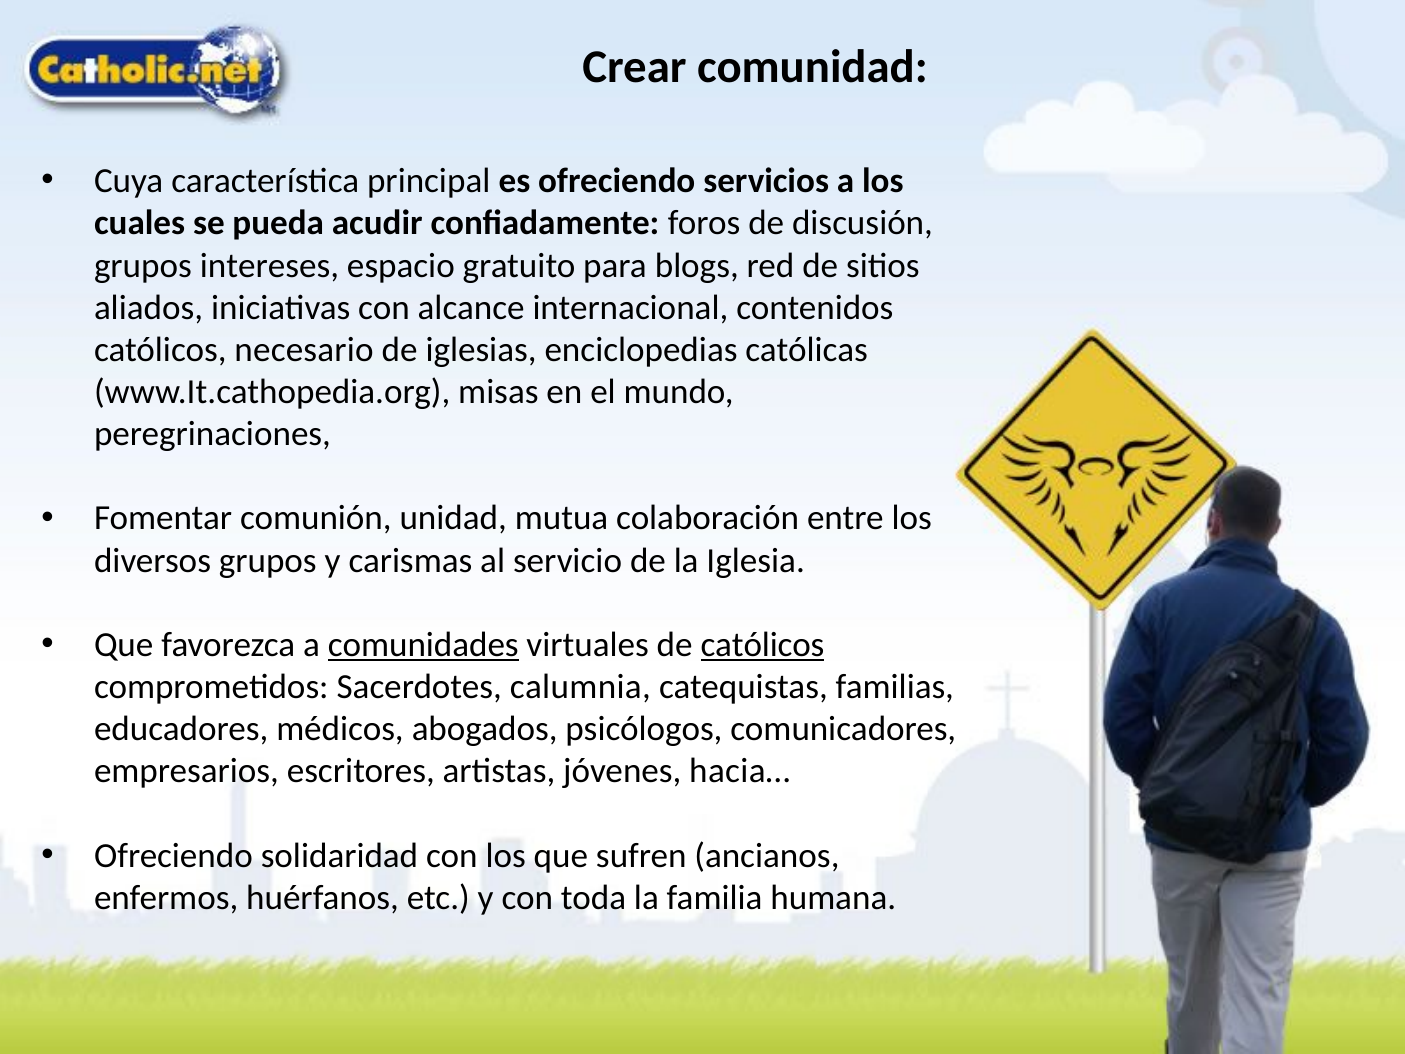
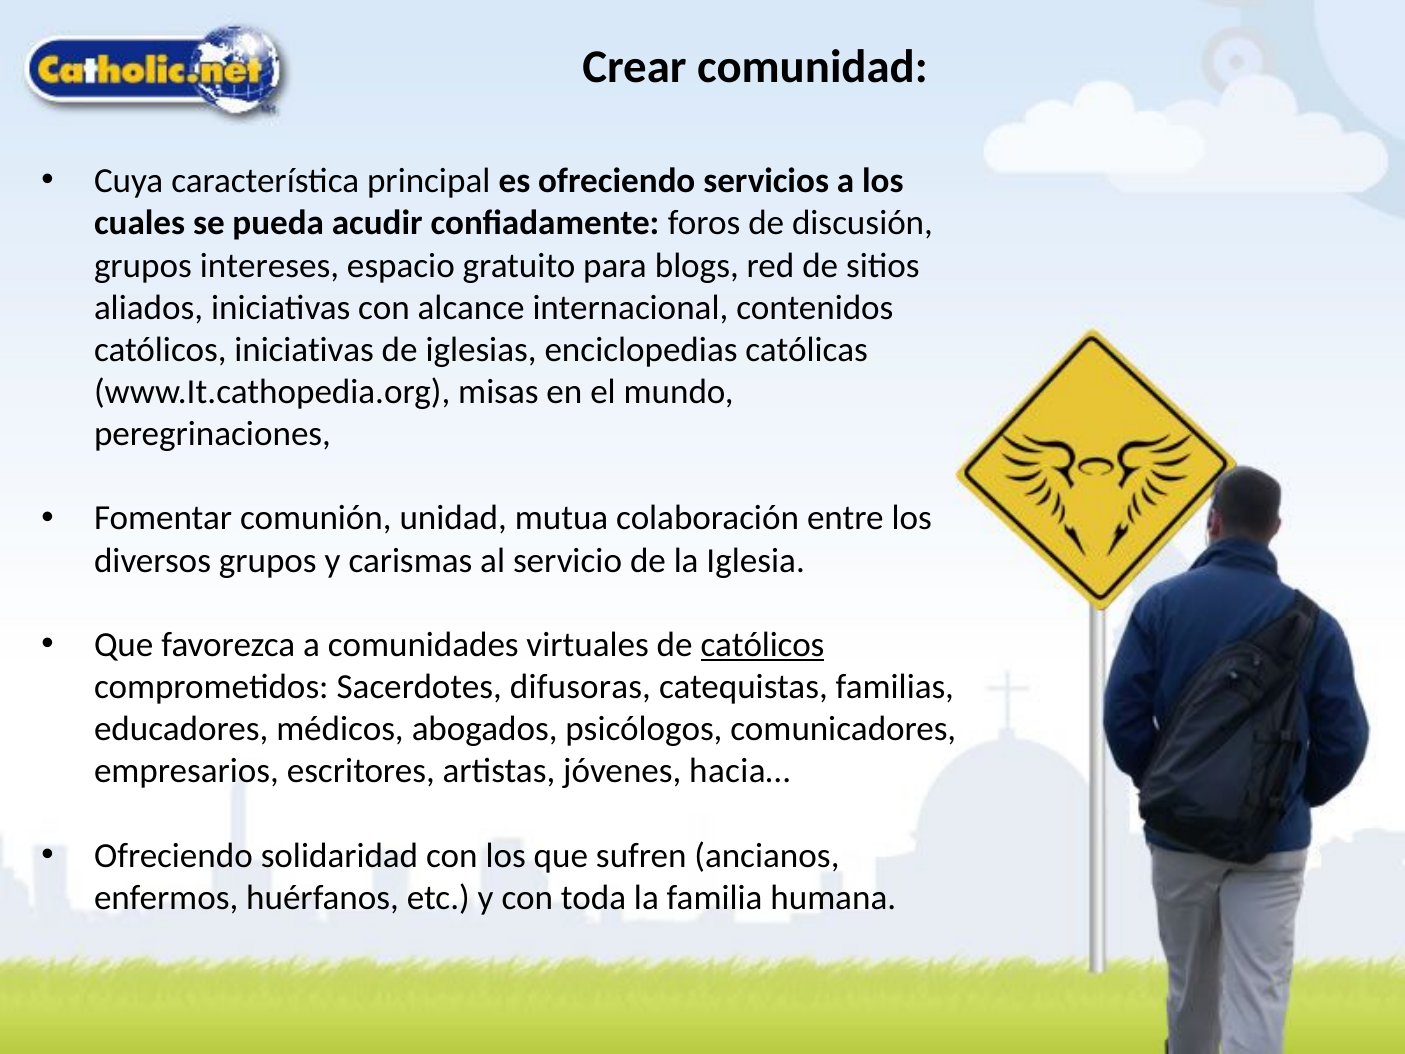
católicos necesario: necesario -> iniciativas
comunidades underline: present -> none
calumnia: calumnia -> difusoras
